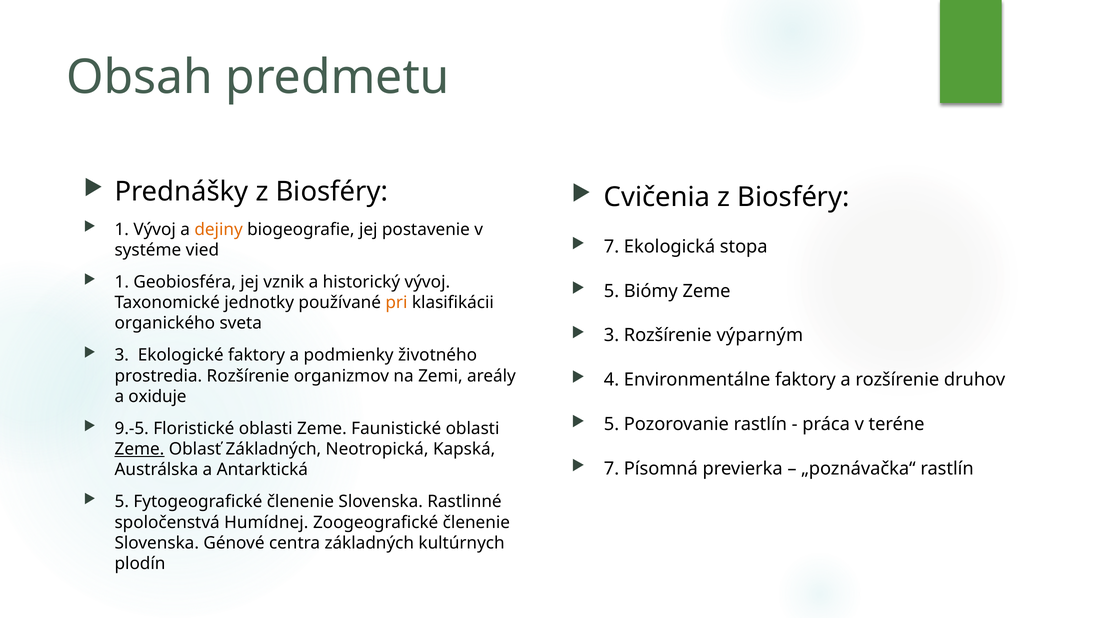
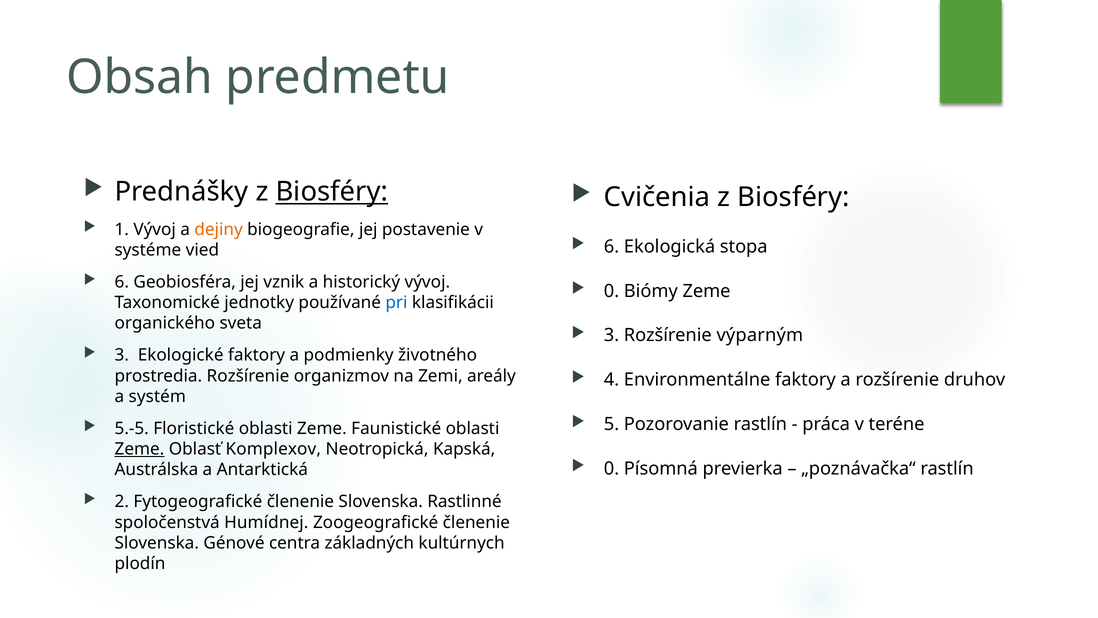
Biosféry at (332, 192) underline: none -> present
7 at (612, 246): 7 -> 6
1 at (122, 282): 1 -> 6
5 at (612, 291): 5 -> 0
pri colour: orange -> blue
oxiduje: oxiduje -> systém
9.-5: 9.-5 -> 5.-5
Oblasť Základných: Základných -> Komplexov
7 at (612, 468): 7 -> 0
5 at (122, 501): 5 -> 2
